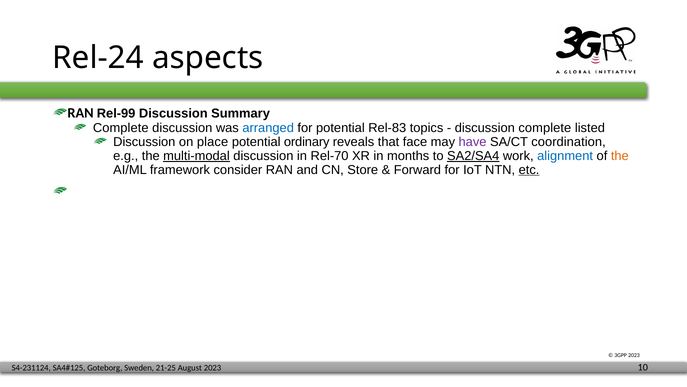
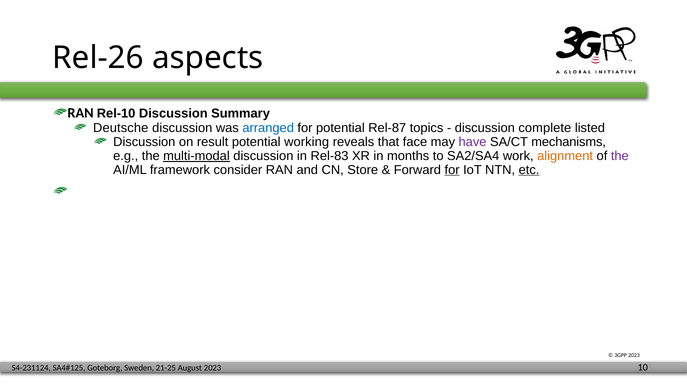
Rel-24: Rel-24 -> Rel-26
Rel-99: Rel-99 -> Rel-10
Complete at (121, 128): Complete -> Deutsche
Rel-83: Rel-83 -> Rel-87
place: place -> result
ordinary: ordinary -> working
coordination: coordination -> mechanisms
Rel-70: Rel-70 -> Rel-83
SA2/SA4 underline: present -> none
alignment colour: blue -> orange
the at (620, 156) colour: orange -> purple
for at (452, 170) underline: none -> present
